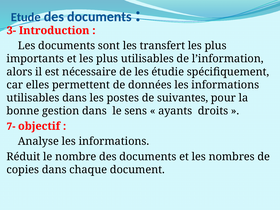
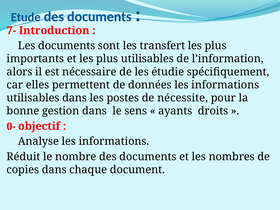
3-: 3- -> 7-
suivantes: suivantes -> nécessite
7-: 7- -> 0-
